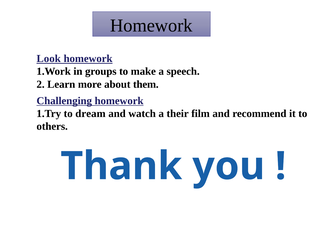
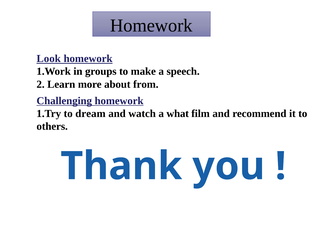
them: them -> from
their: their -> what
